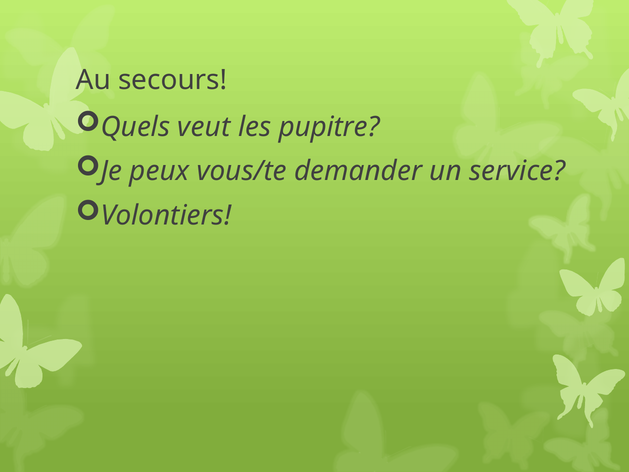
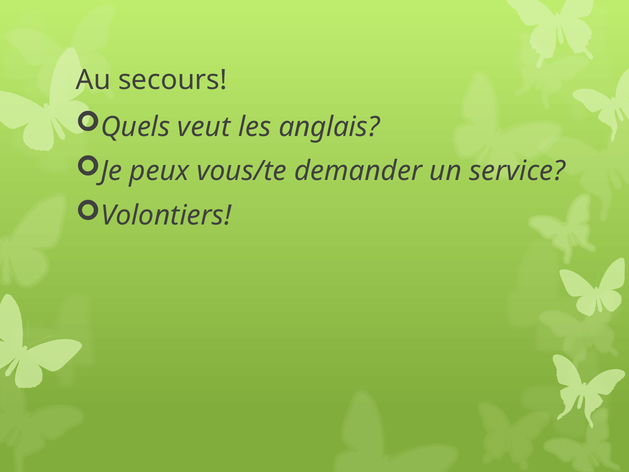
pupitre: pupitre -> anglais
